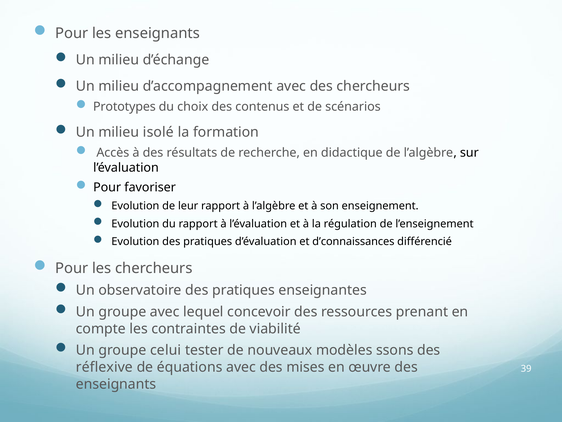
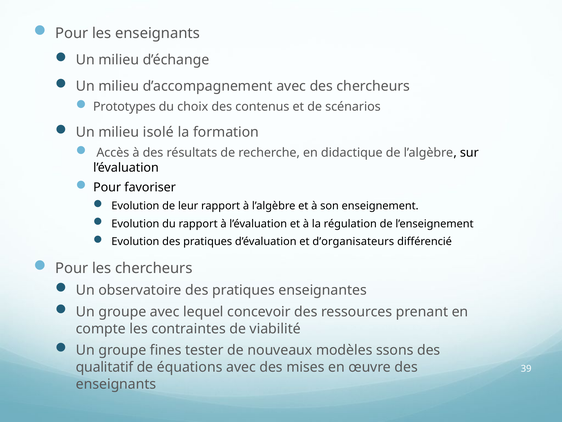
d’connaissances: d’connaissances -> d’organisateurs
celui: celui -> fines
réflexive: réflexive -> qualitatif
